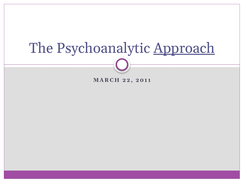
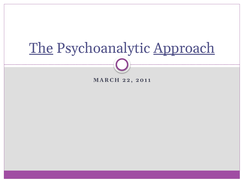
The underline: none -> present
